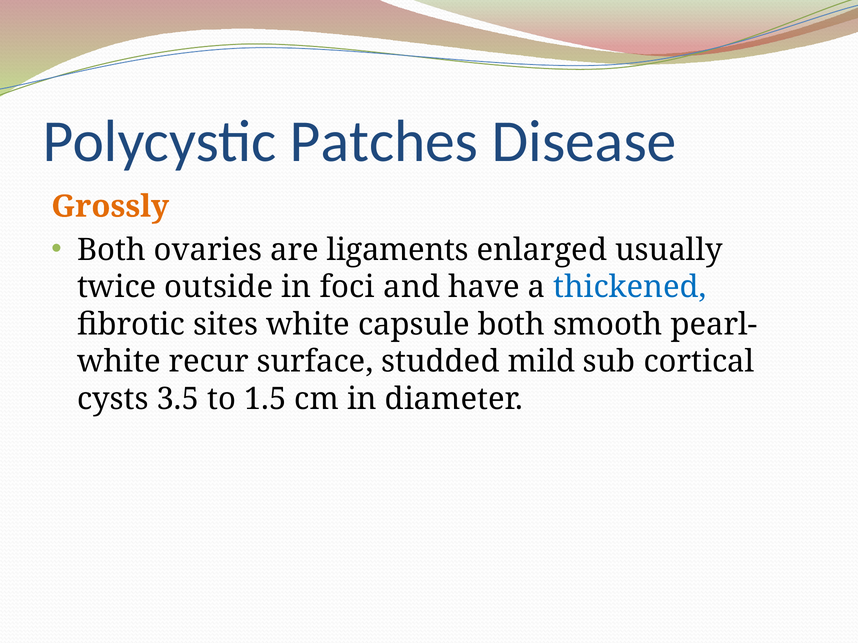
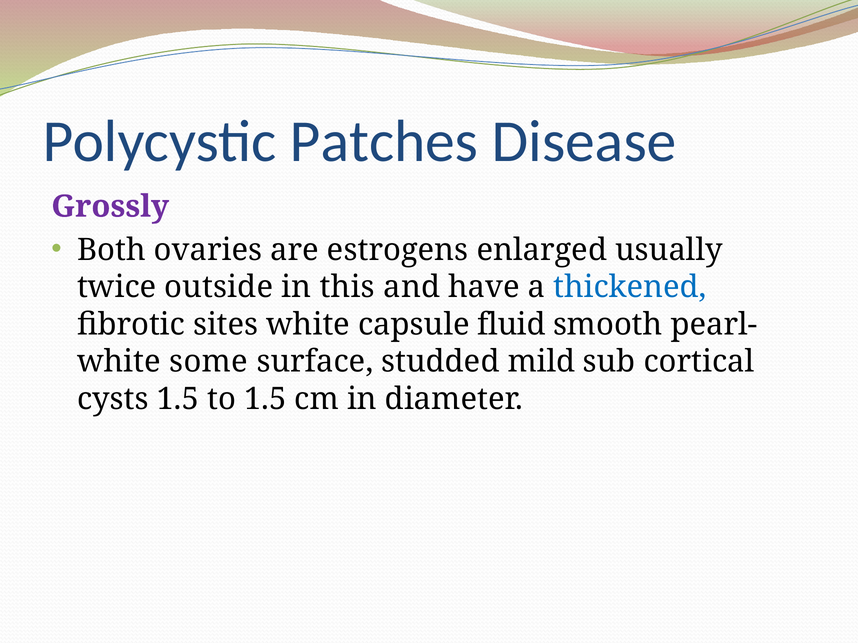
Grossly colour: orange -> purple
ligaments: ligaments -> estrogens
foci: foci -> this
capsule both: both -> fluid
recur: recur -> some
cysts 3.5: 3.5 -> 1.5
